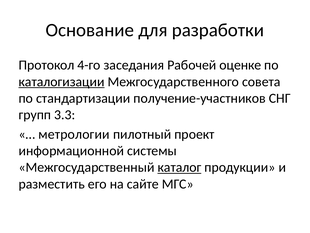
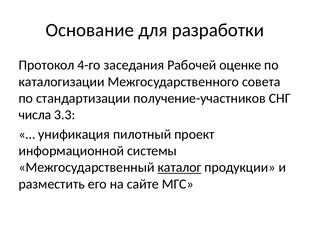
каталогизации underline: present -> none
групп: групп -> числа
метрологии: метрологии -> унификация
